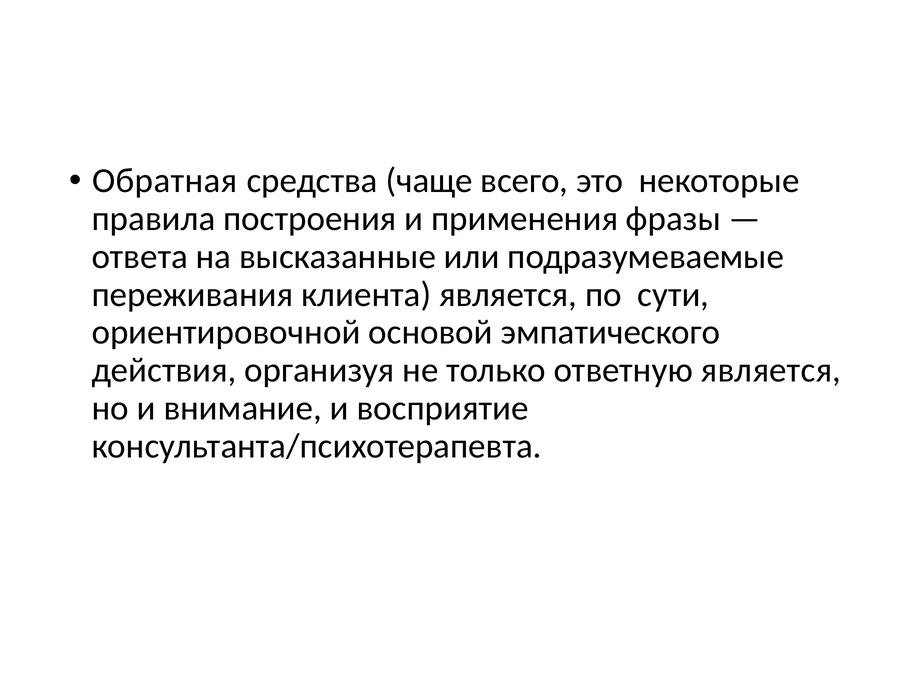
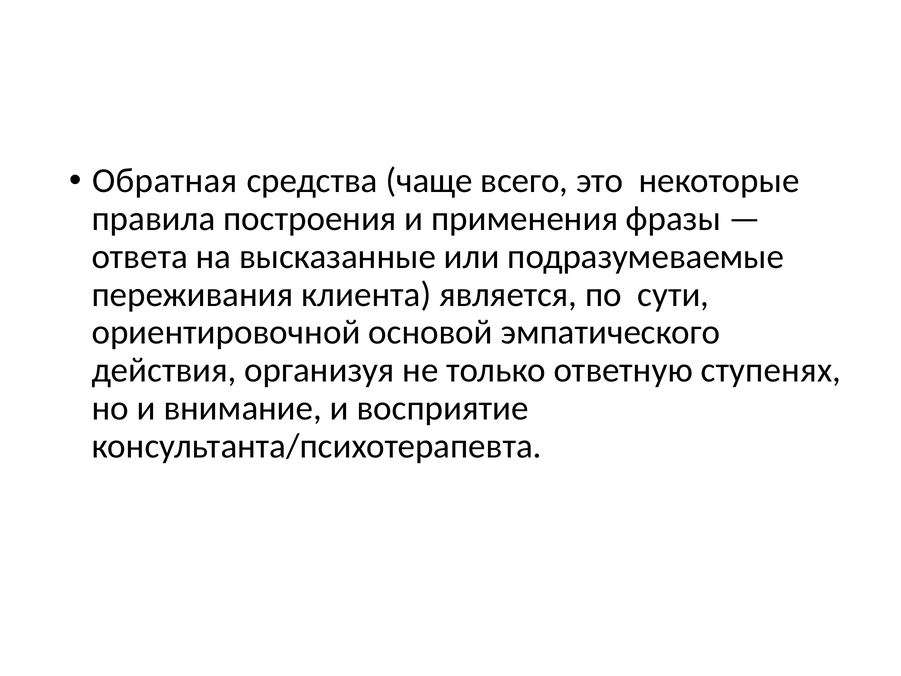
ответную является: является -> ступенях
